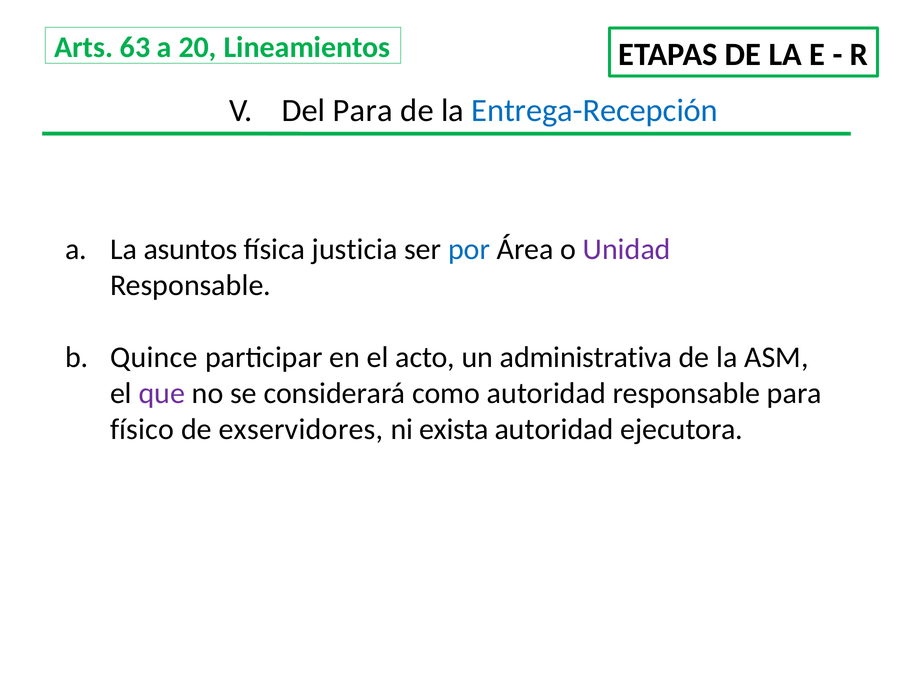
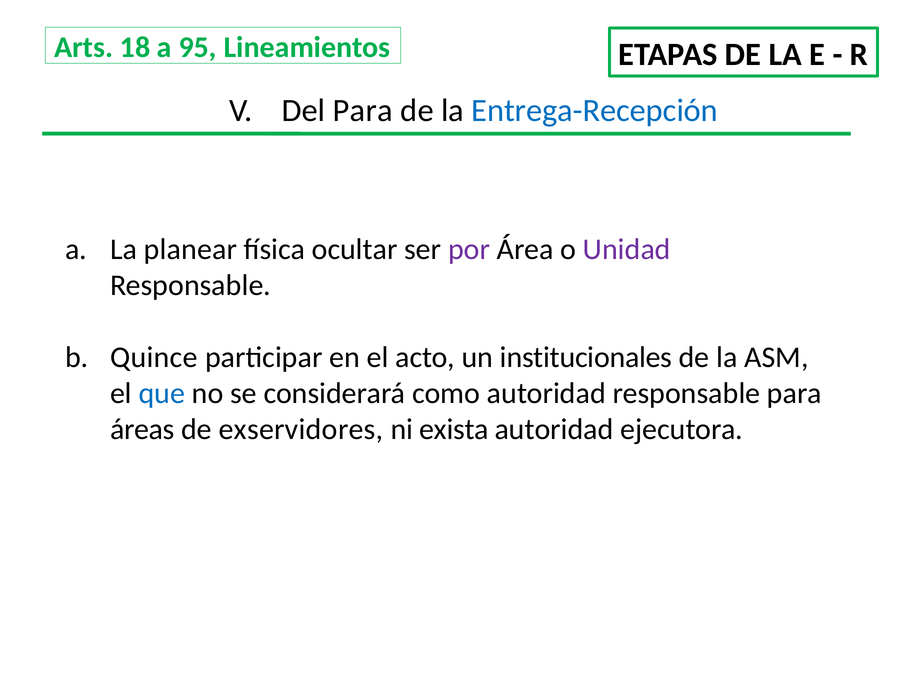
63: 63 -> 18
20: 20 -> 95
asuntos: asuntos -> planear
justicia: justicia -> ocultar
por colour: blue -> purple
administrativa: administrativa -> institucionales
que colour: purple -> blue
físico: físico -> áreas
